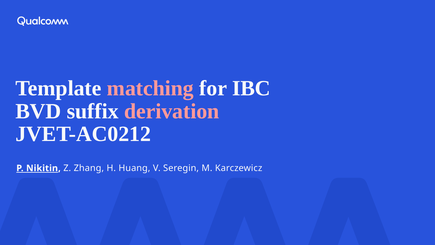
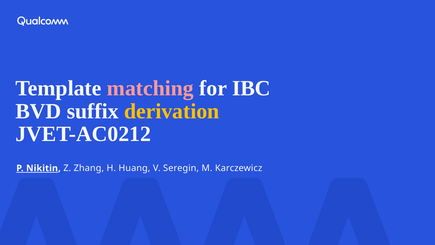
derivation colour: pink -> yellow
